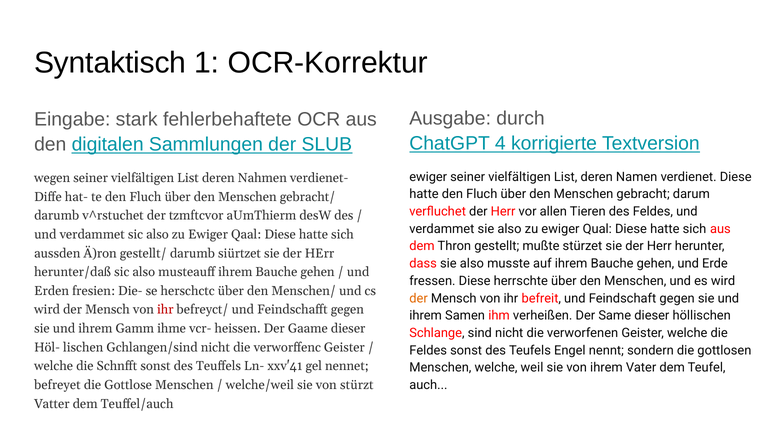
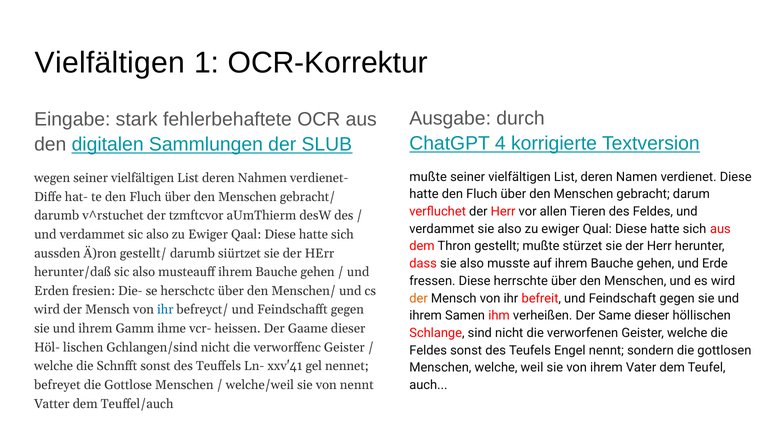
Syntaktisch at (110, 63): Syntaktisch -> Vielfältigen
ewiger at (428, 177): ewiger -> mußte
ihr at (165, 310) colour: red -> blue
von stürzt: stürzt -> nennt
